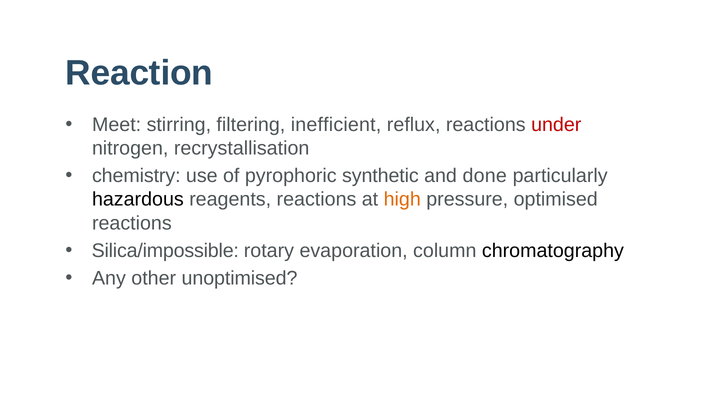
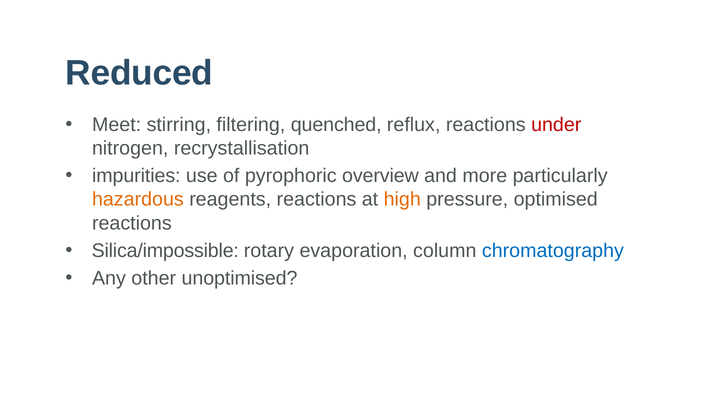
Reaction: Reaction -> Reduced
inefficient: inefficient -> quenched
chemistry: chemistry -> impurities
synthetic: synthetic -> overview
done: done -> more
hazardous colour: black -> orange
chromatography colour: black -> blue
